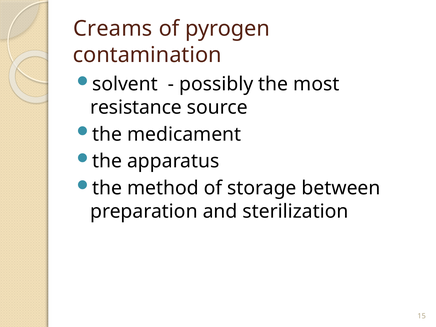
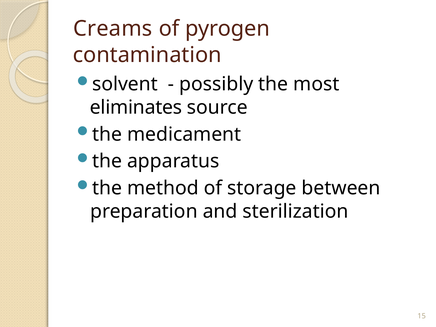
resistance: resistance -> eliminates
